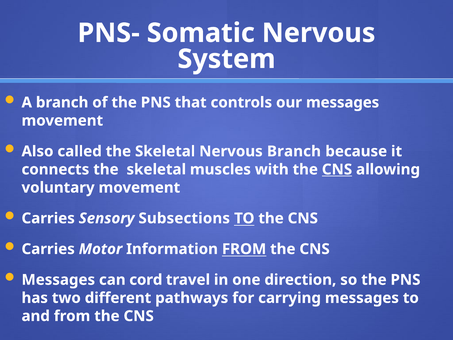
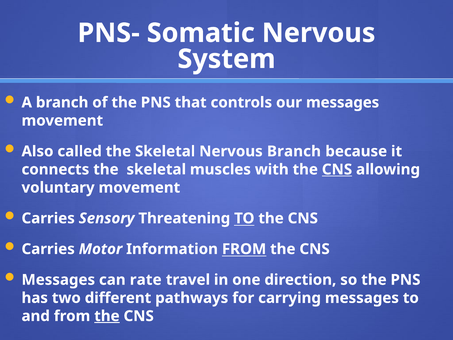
Subsections: Subsections -> Threatening
cord: cord -> rate
the at (107, 316) underline: none -> present
